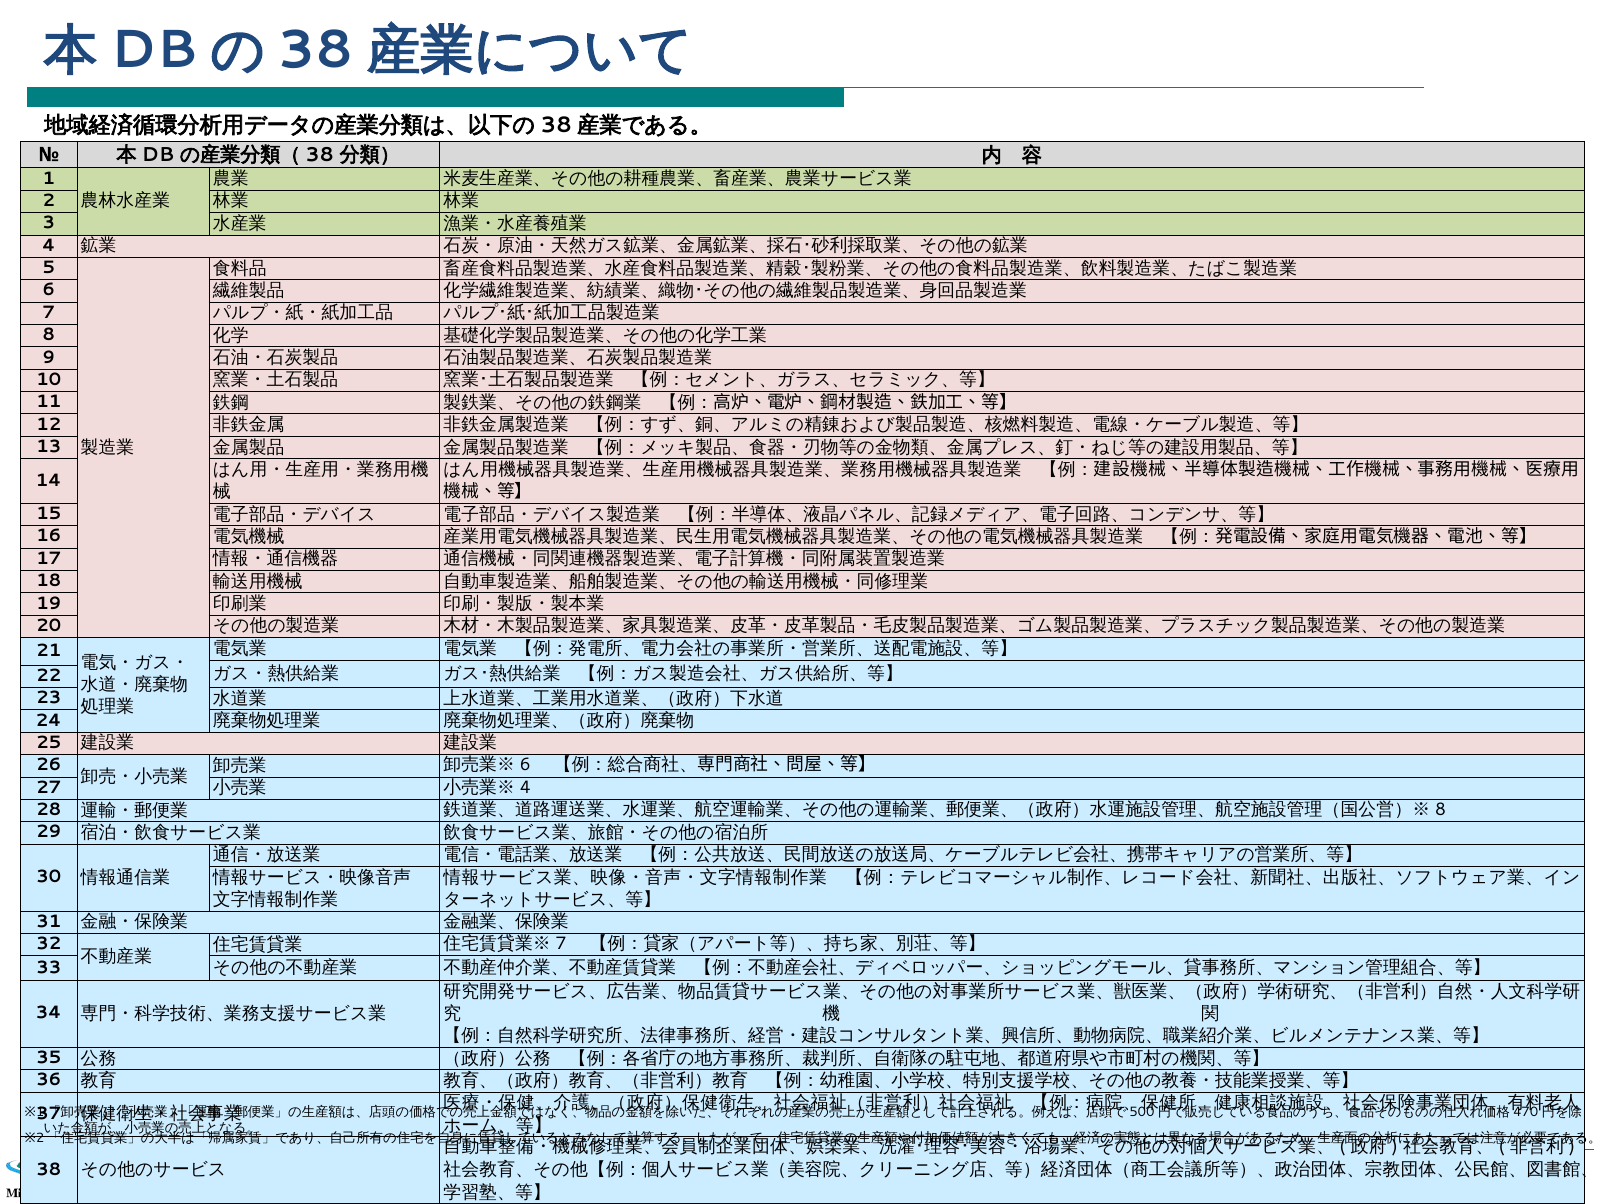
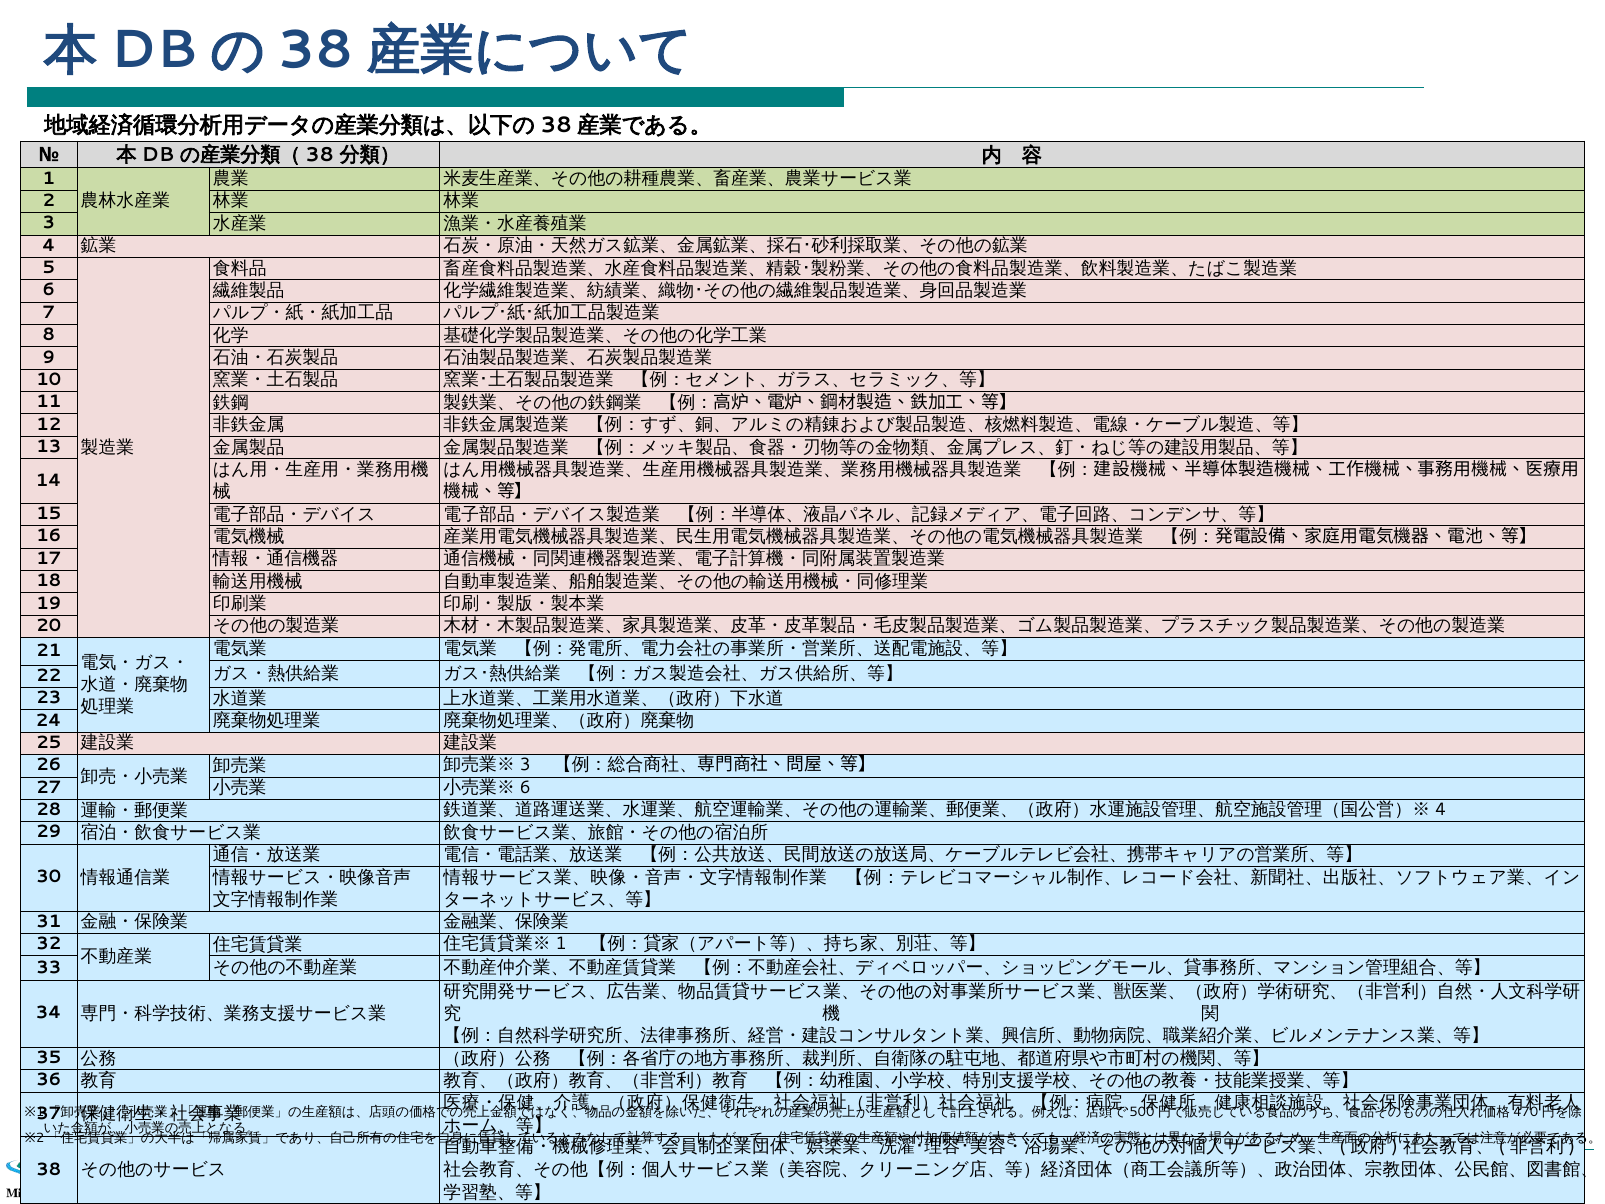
6 at (525, 765): 6 -> 3
4 at (525, 787): 4 -> 6
8 at (1440, 810): 8 -> 4
7 at (561, 944): 7 -> 1
